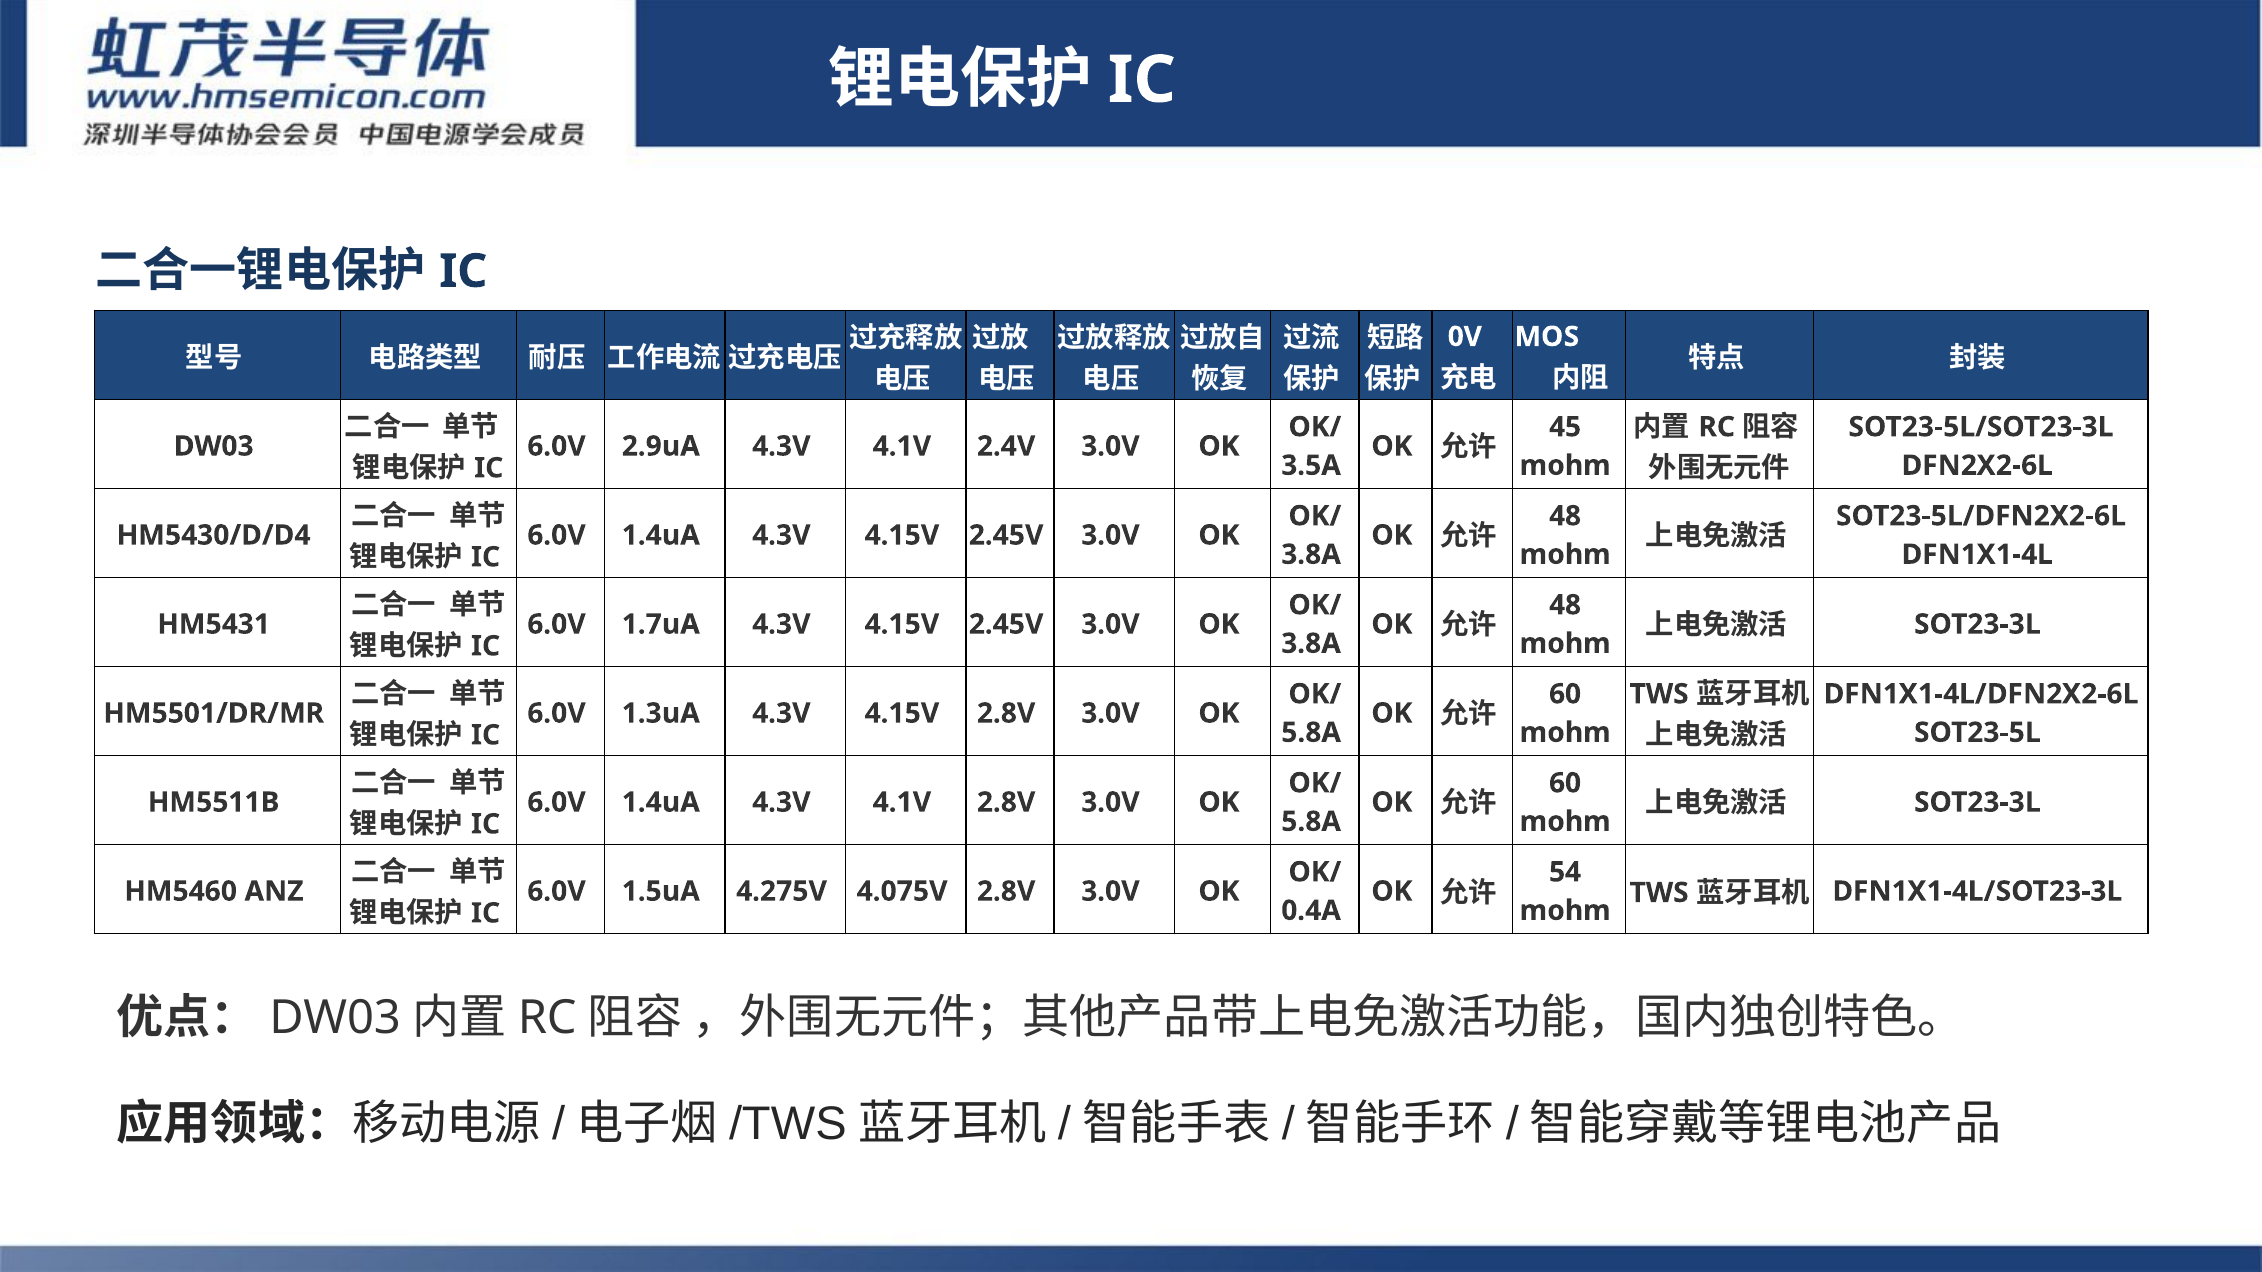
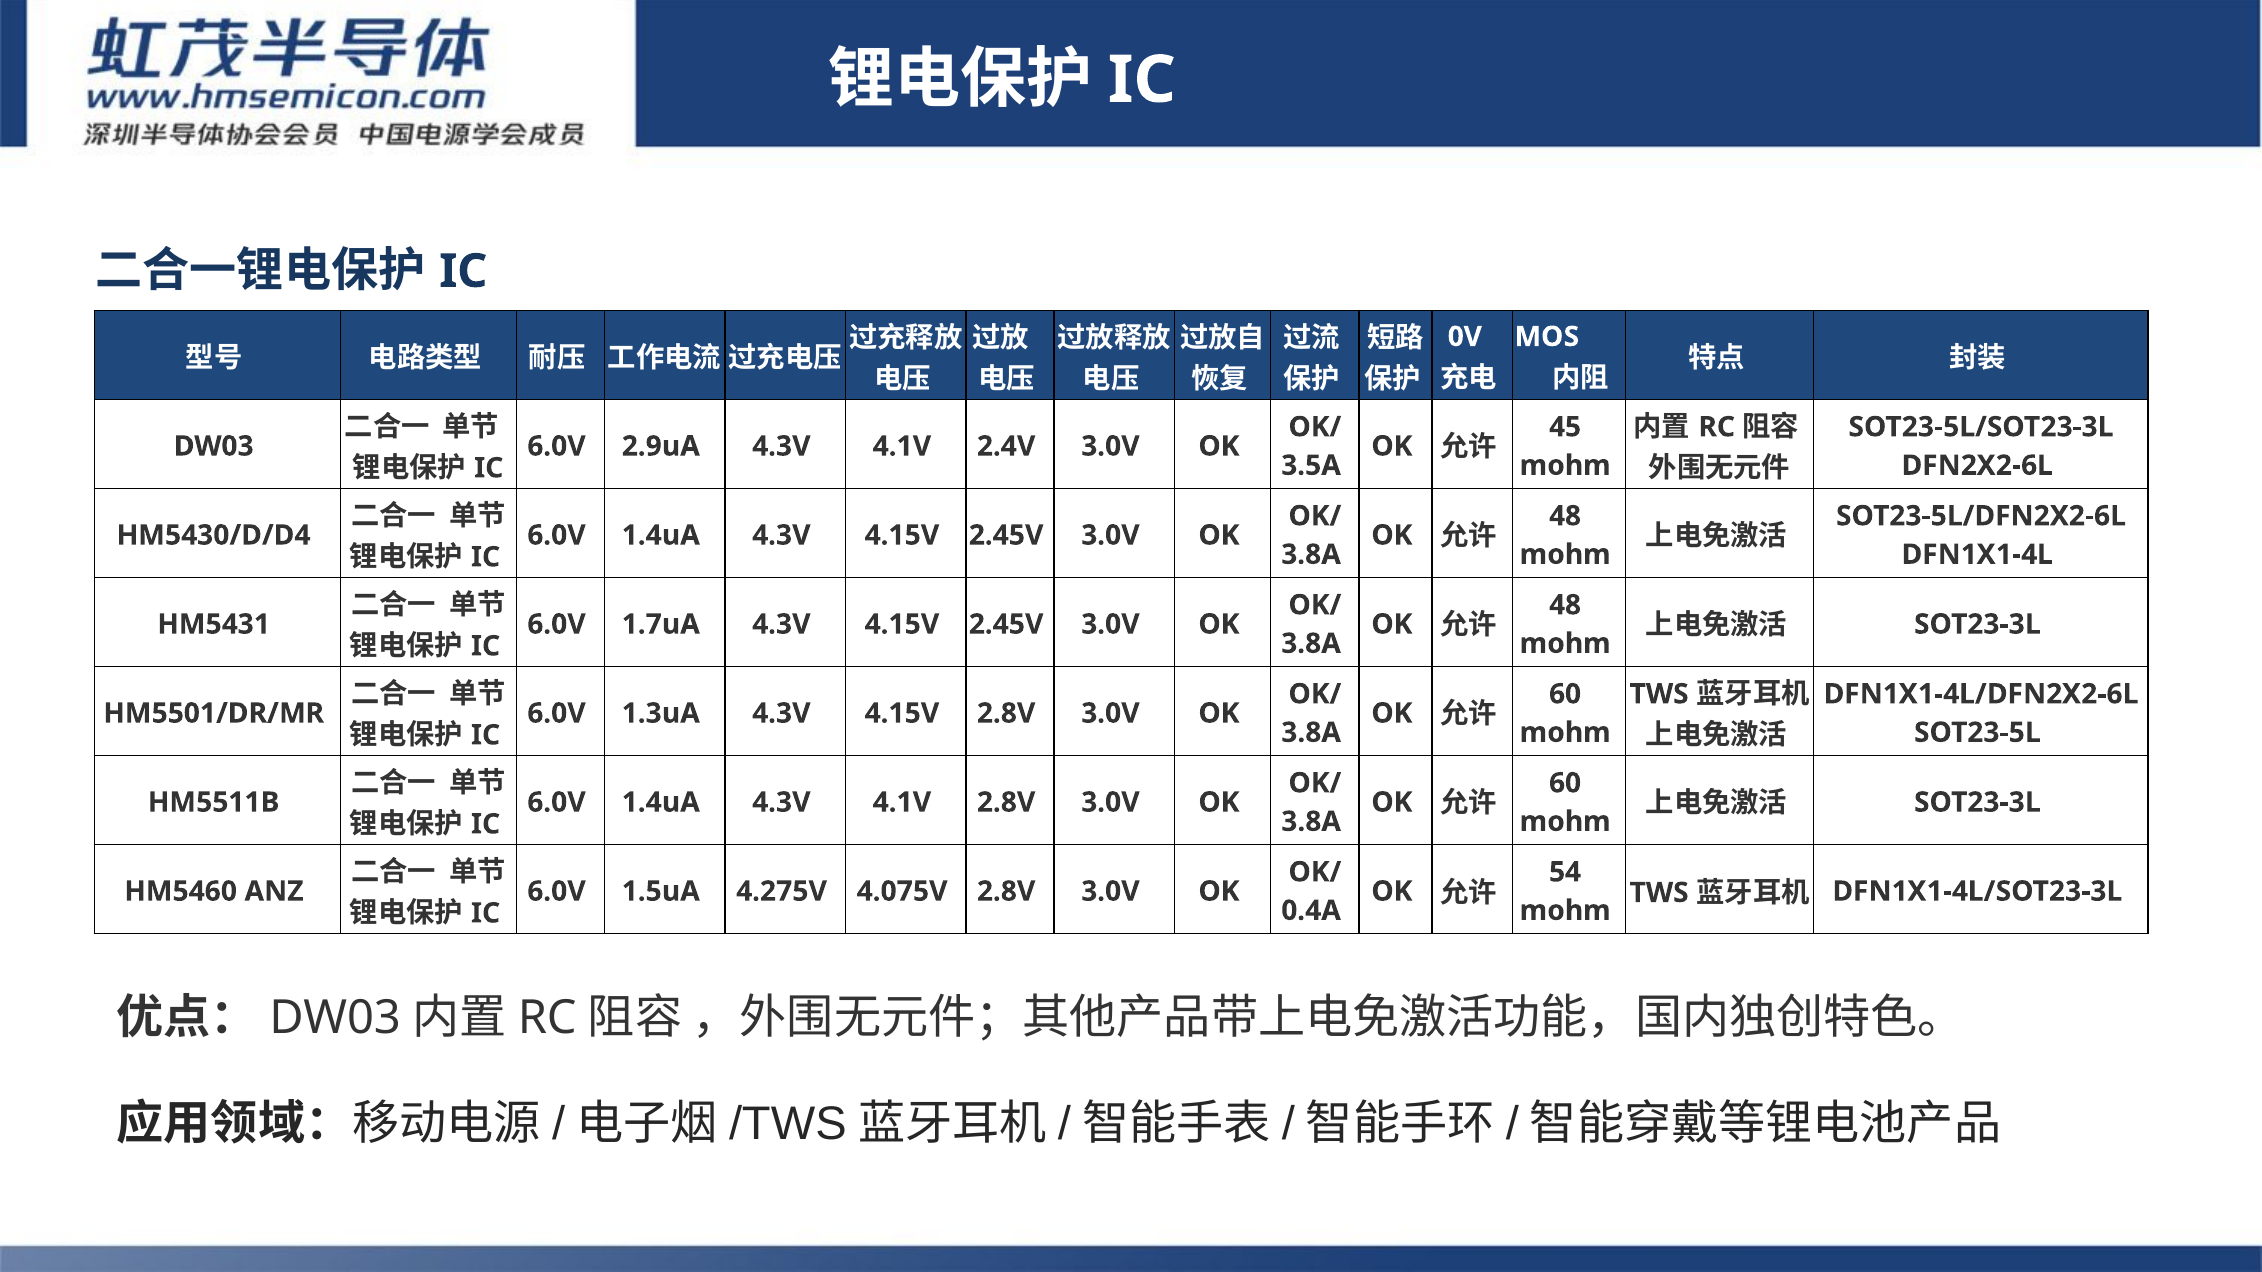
5.8A at (1311, 733): 5.8A -> 3.8A
5.8A at (1311, 822): 5.8A -> 3.8A
